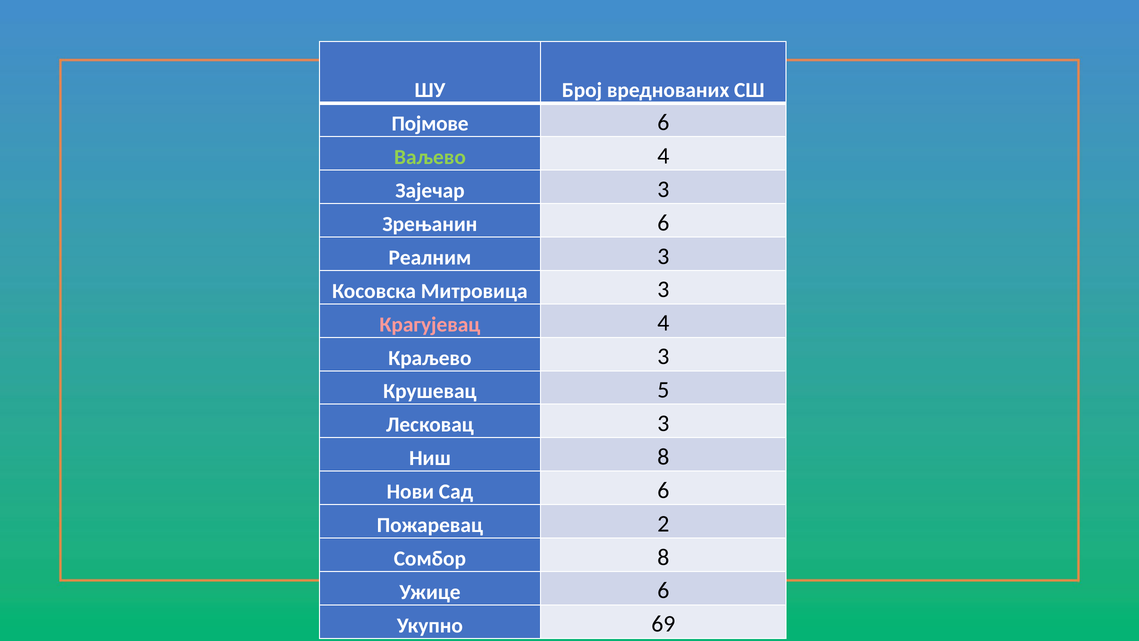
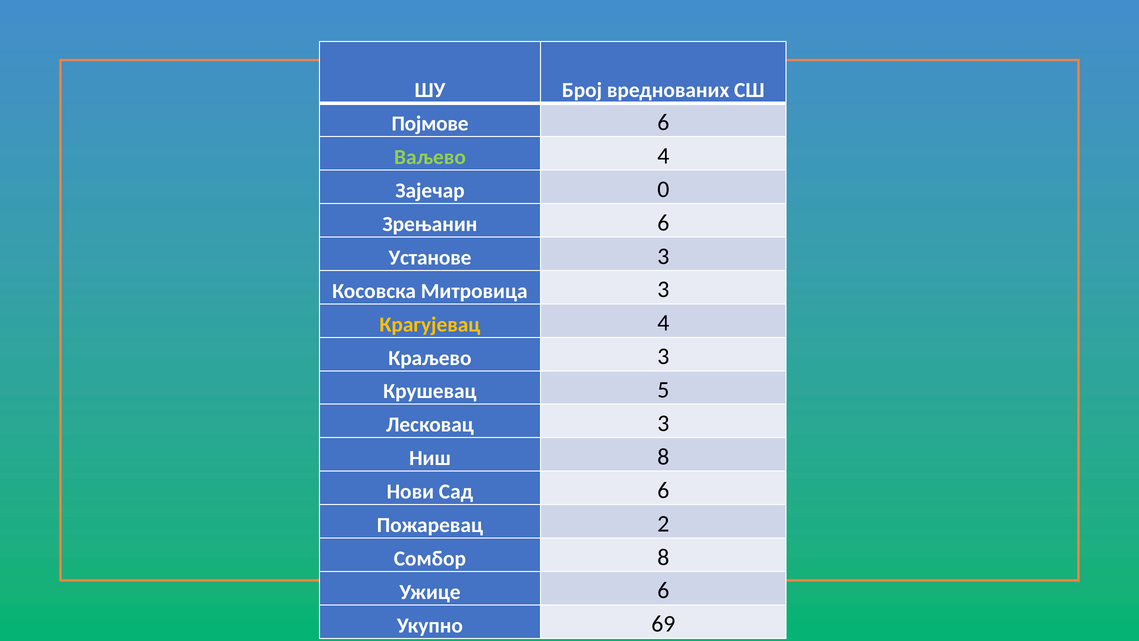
Зајечар 3: 3 -> 0
Реалним: Реалним -> Установe
Крагујевац colour: pink -> yellow
